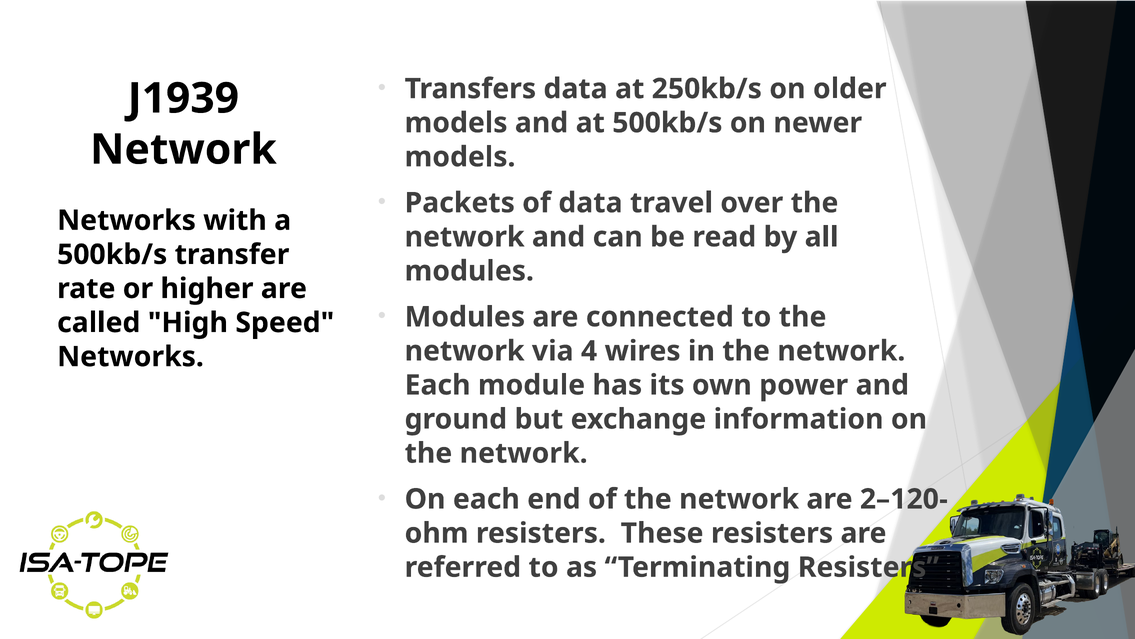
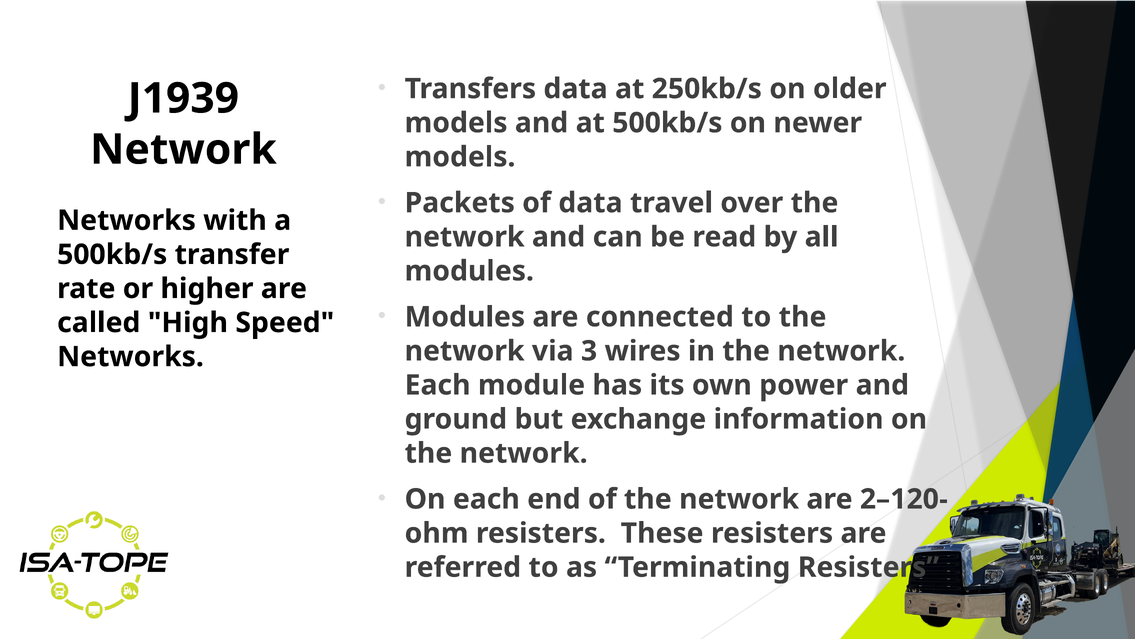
4: 4 -> 3
